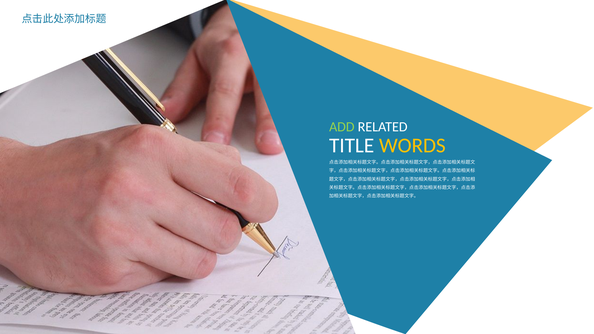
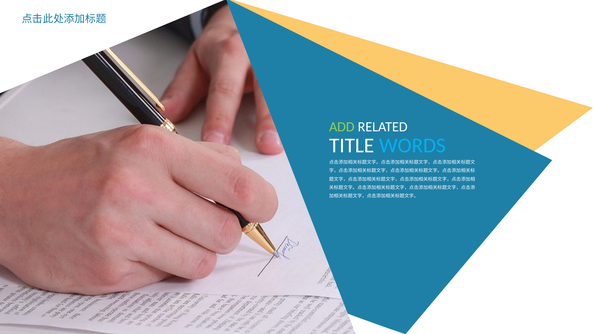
WORDS colour: yellow -> light blue
